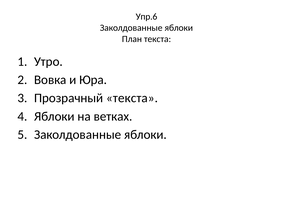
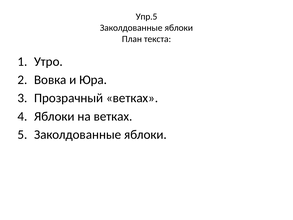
Упр.6: Упр.6 -> Упр.5
Прозрачный текста: текста -> ветках
